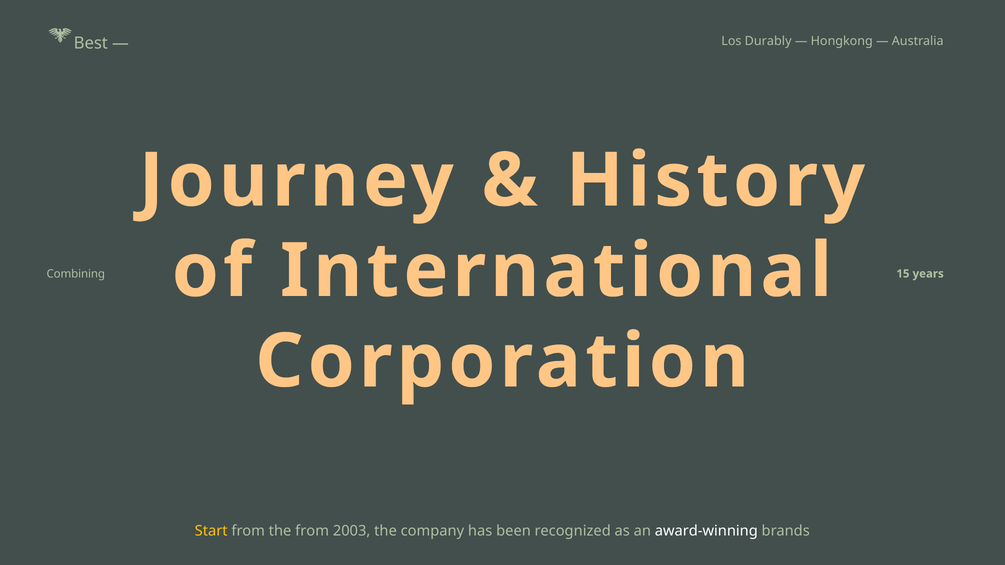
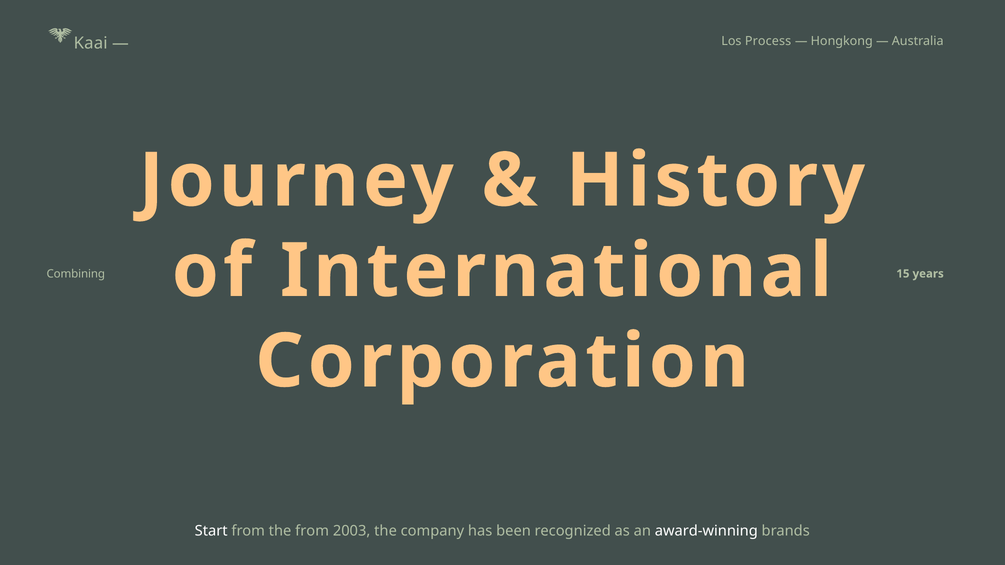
Best: Best -> Kaai
Durably: Durably -> Process
Start colour: yellow -> white
